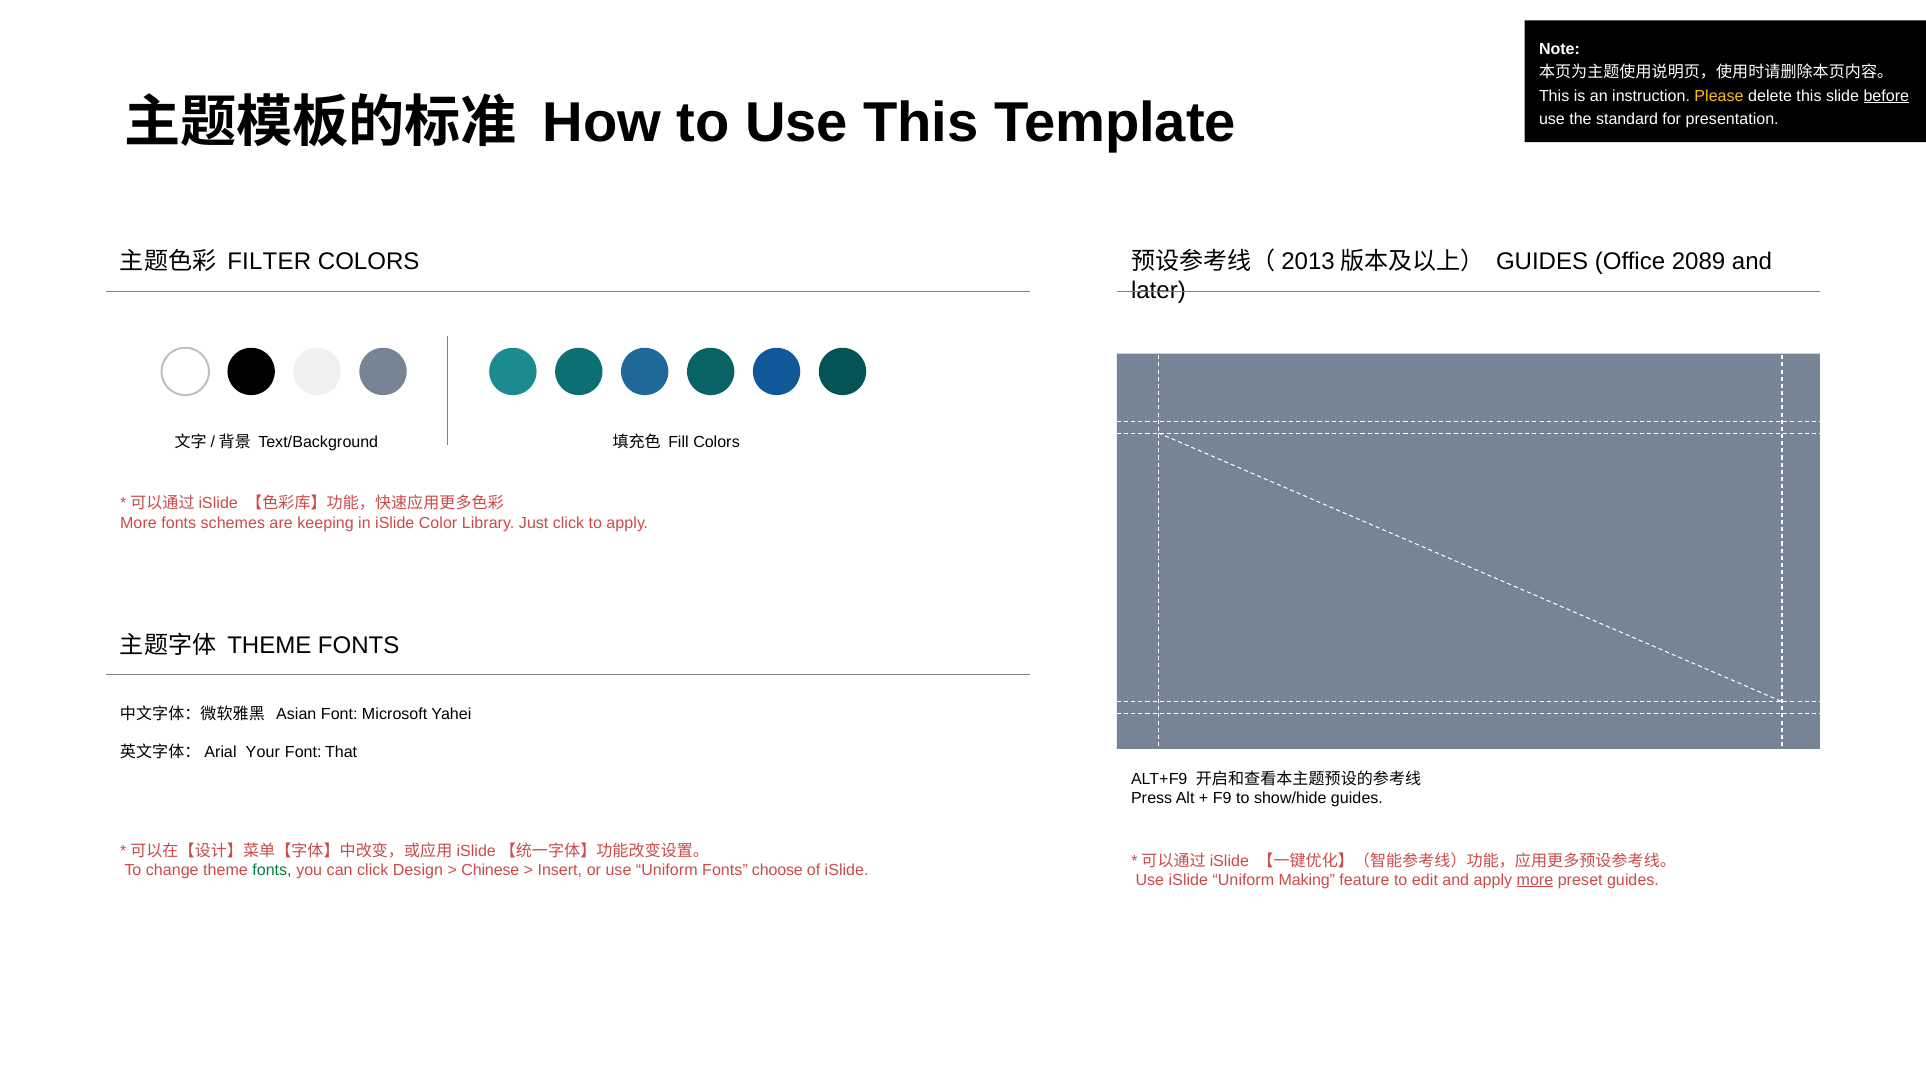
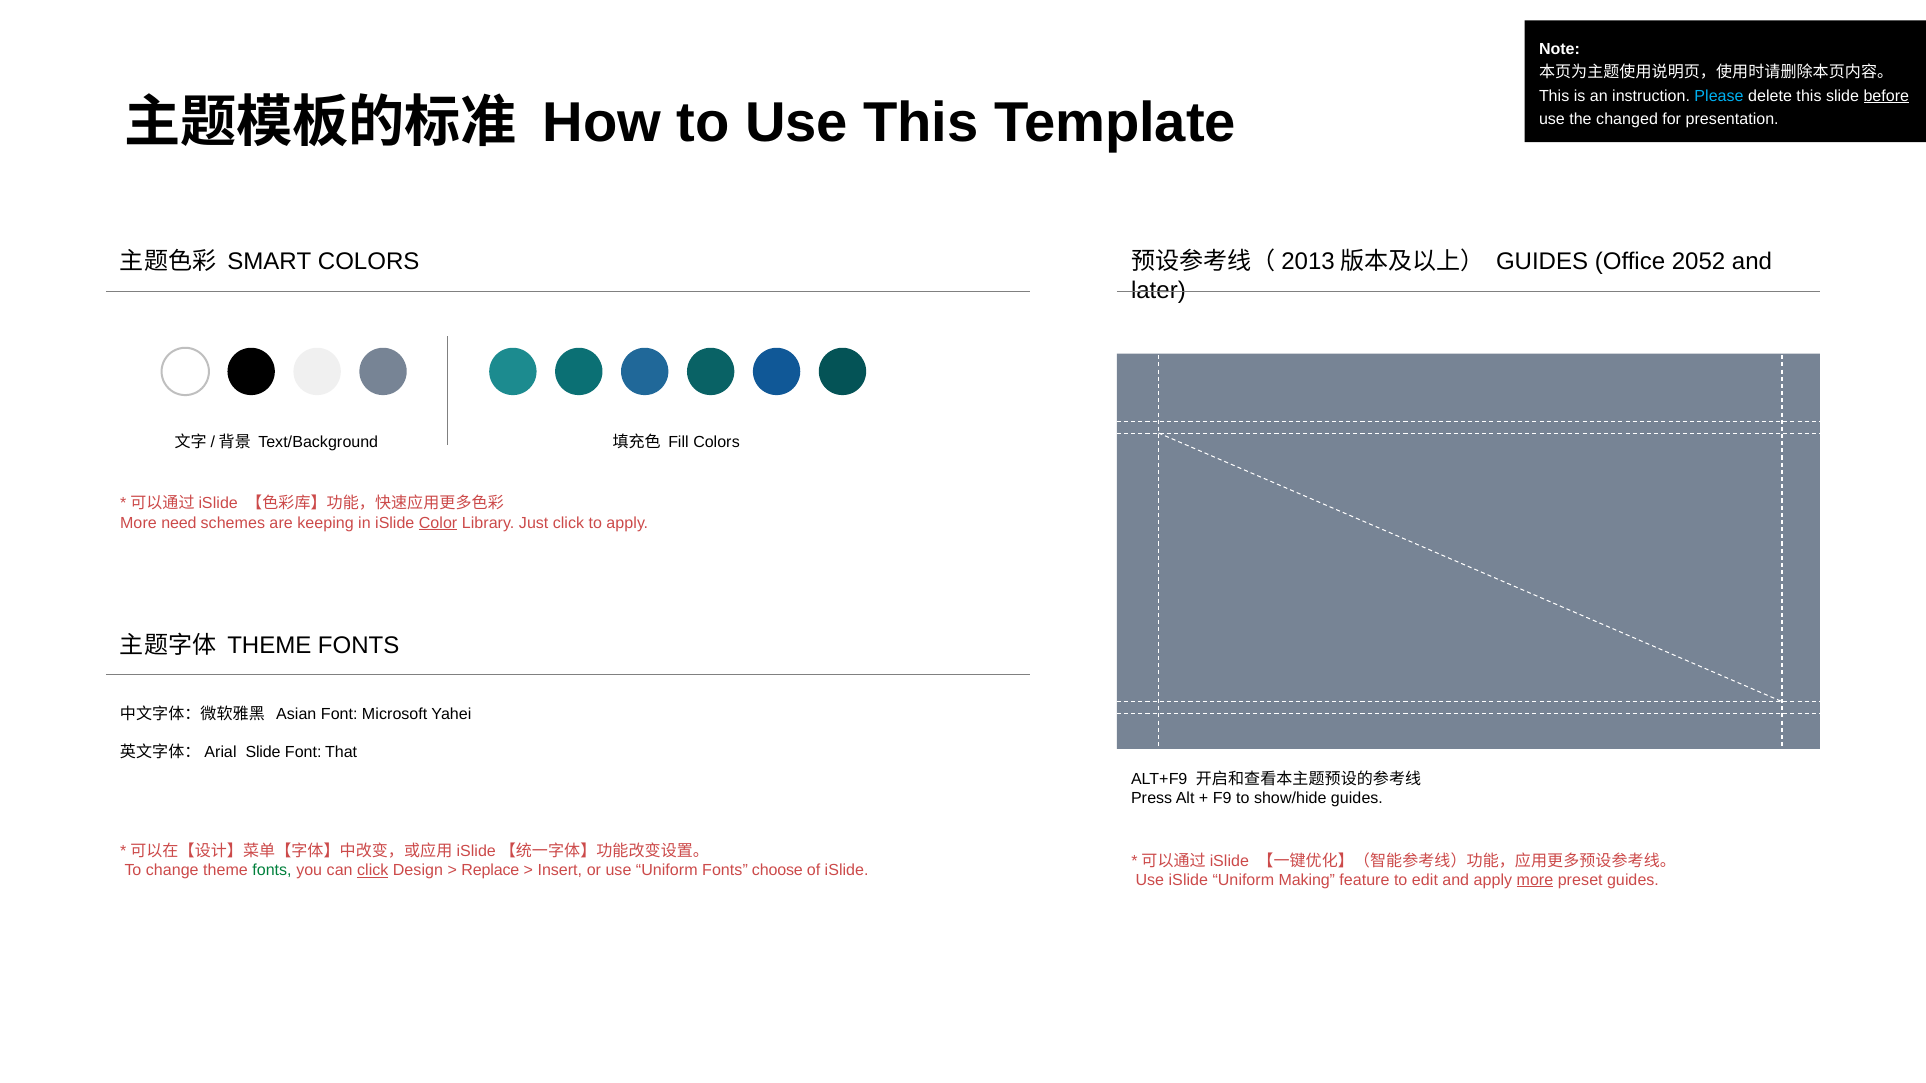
Please colour: yellow -> light blue
standard: standard -> changed
2089: 2089 -> 2052
FILTER: FILTER -> SMART
More fonts: fonts -> need
Color underline: none -> present
Your at (263, 752): Your -> Slide
click at (373, 870) underline: none -> present
Chinese: Chinese -> Replace
